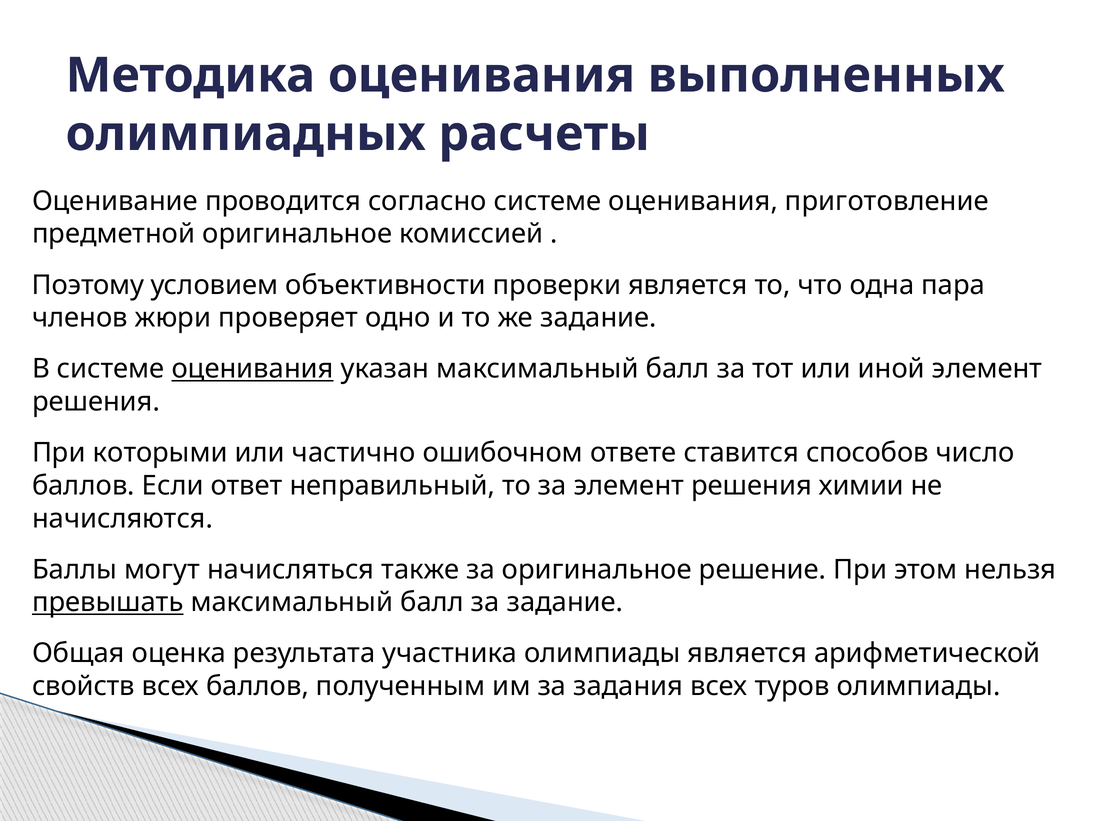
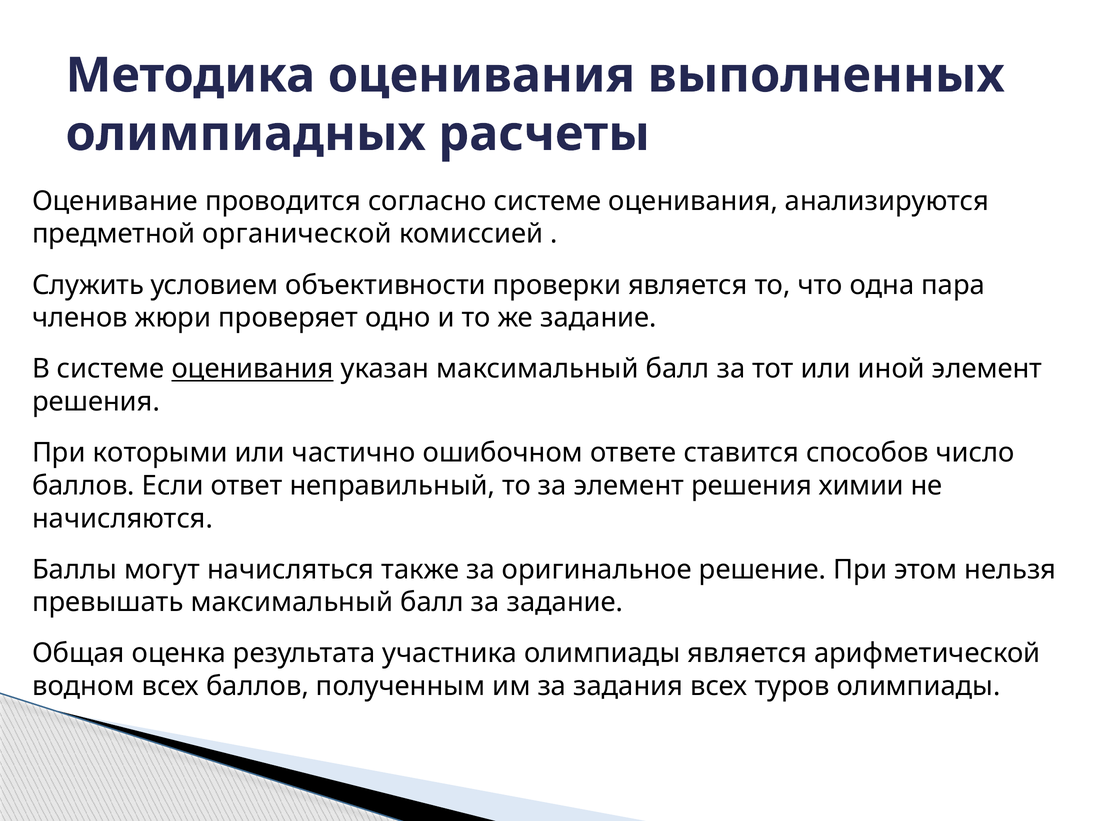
приготовление: приготовление -> анализируются
предметной оригинальное: оригинальное -> органической
Поэтому: Поэтому -> Служить
превышать underline: present -> none
свойств: свойств -> водном
